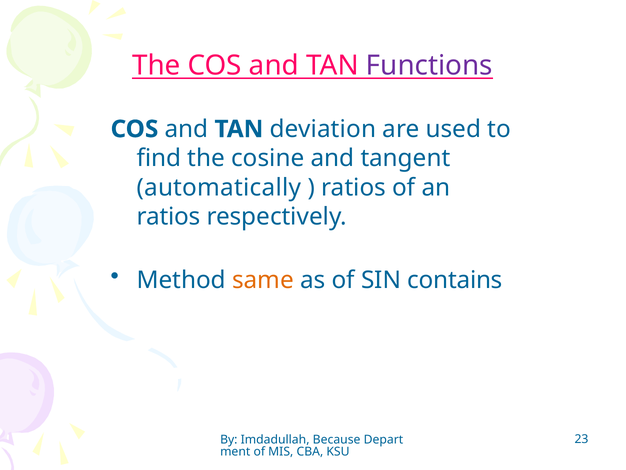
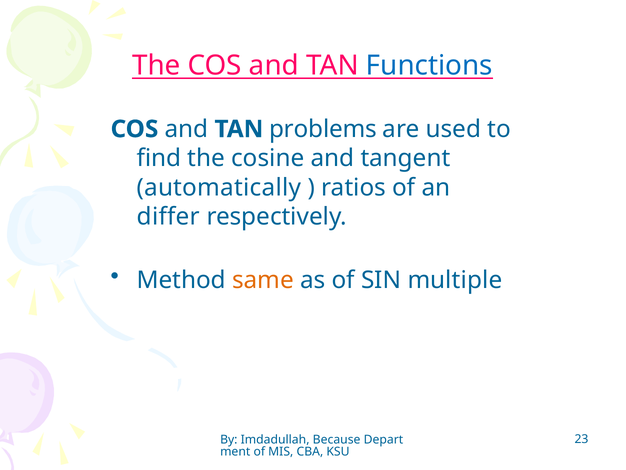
Functions colour: purple -> blue
deviation: deviation -> problems
ratios at (169, 217): ratios -> differ
contains: contains -> multiple
